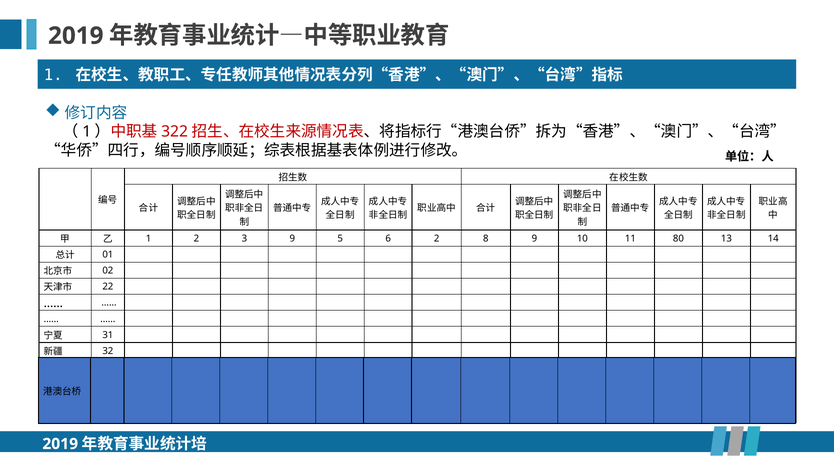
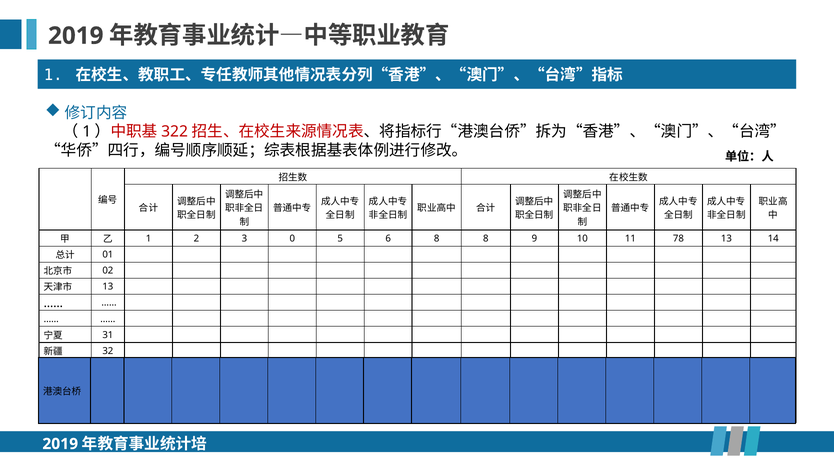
3 9: 9 -> 0
6 2: 2 -> 8
80: 80 -> 78
22 at (108, 287): 22 -> 13
